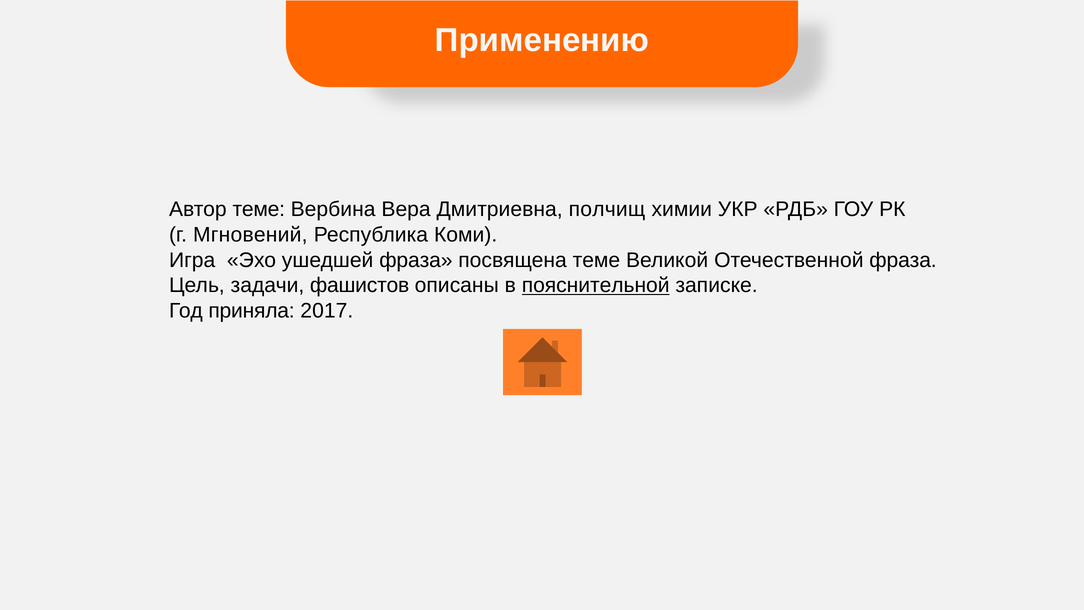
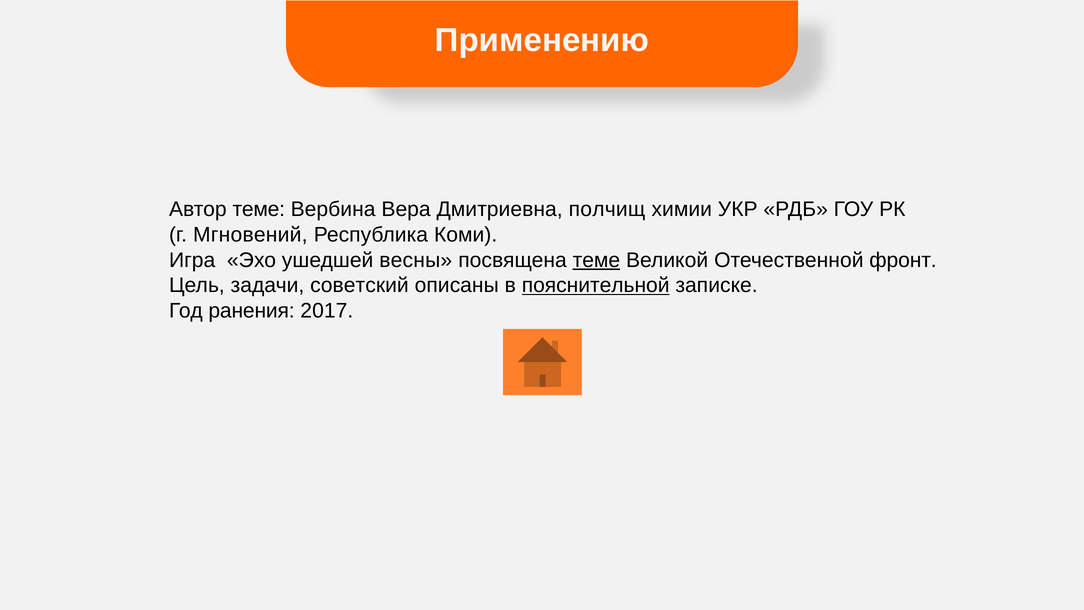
ушедшей фраза: фраза -> весны
теме at (596, 260) underline: none -> present
Отечественной фраза: фраза -> фронт
фашистов: фашистов -> советский
приняла: приняла -> ранения
